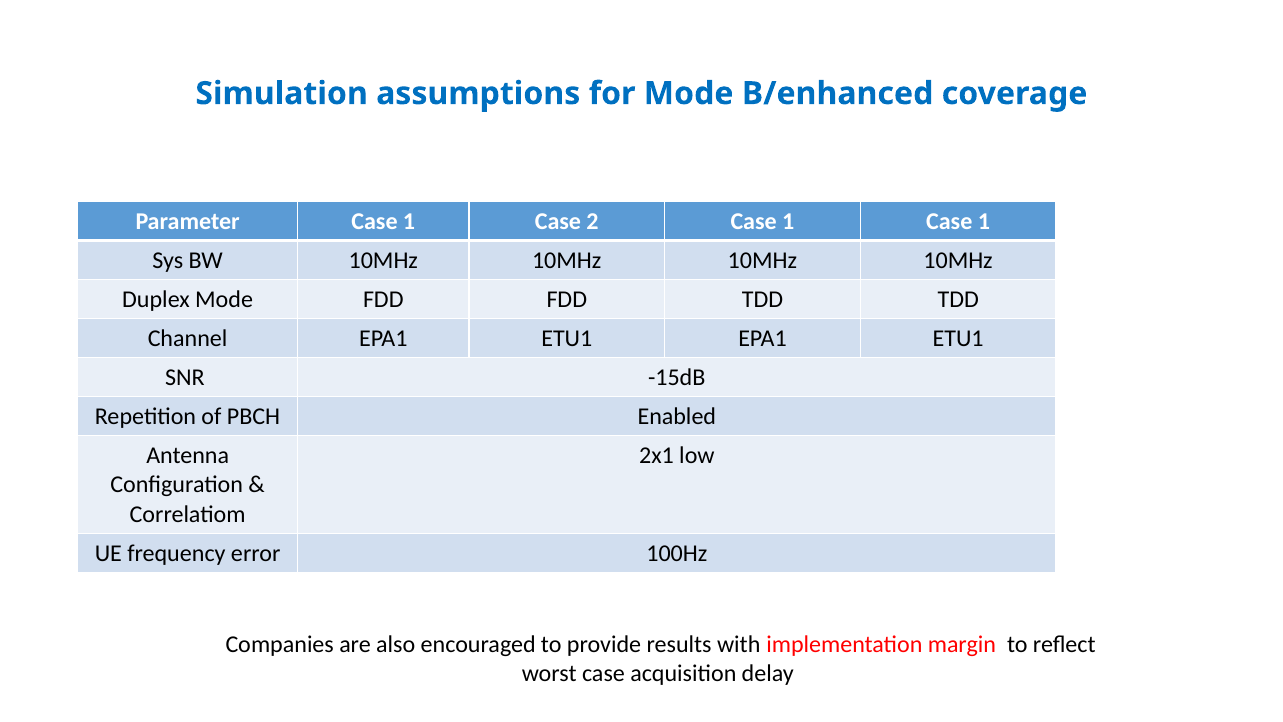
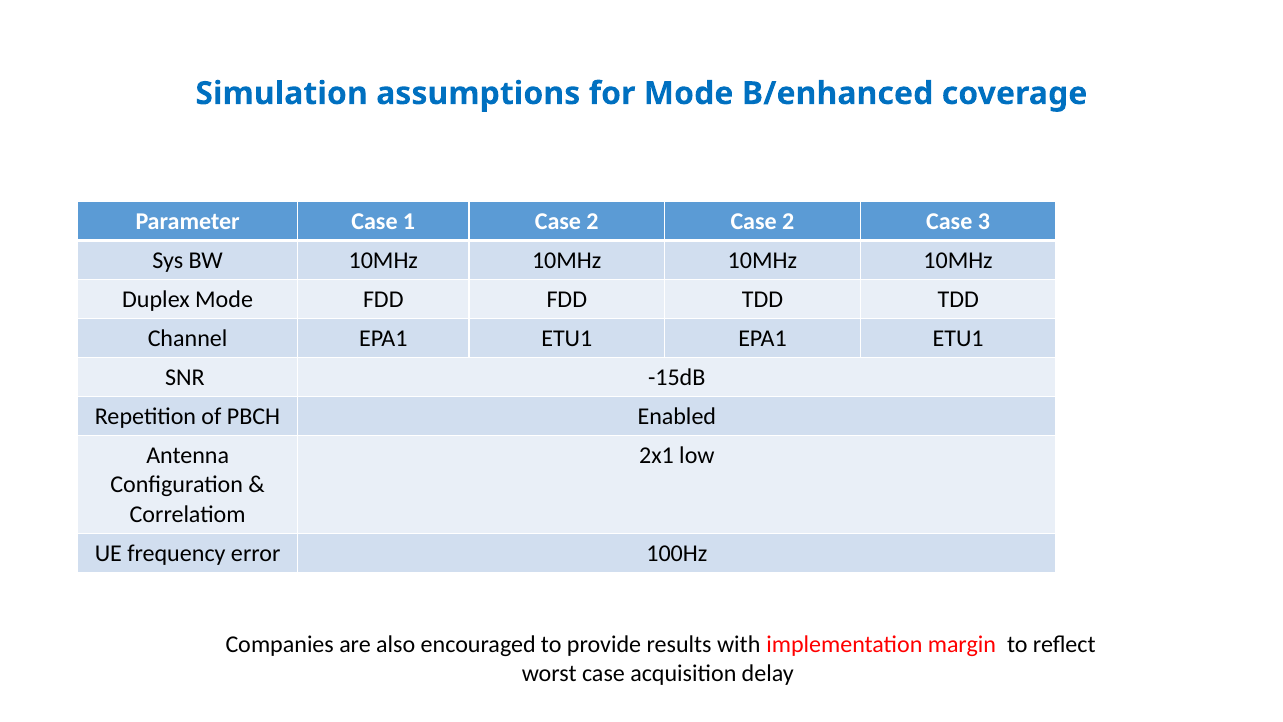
2 Case 1: 1 -> 2
1 at (984, 221): 1 -> 3
